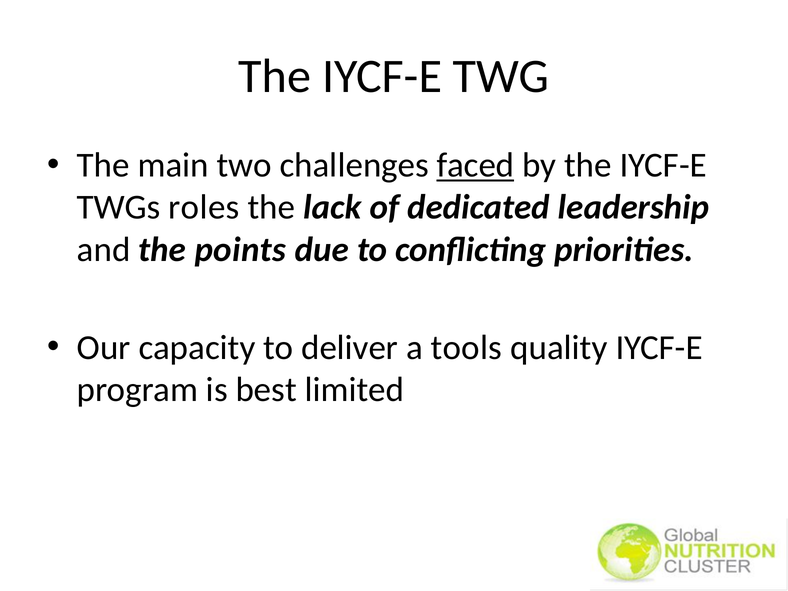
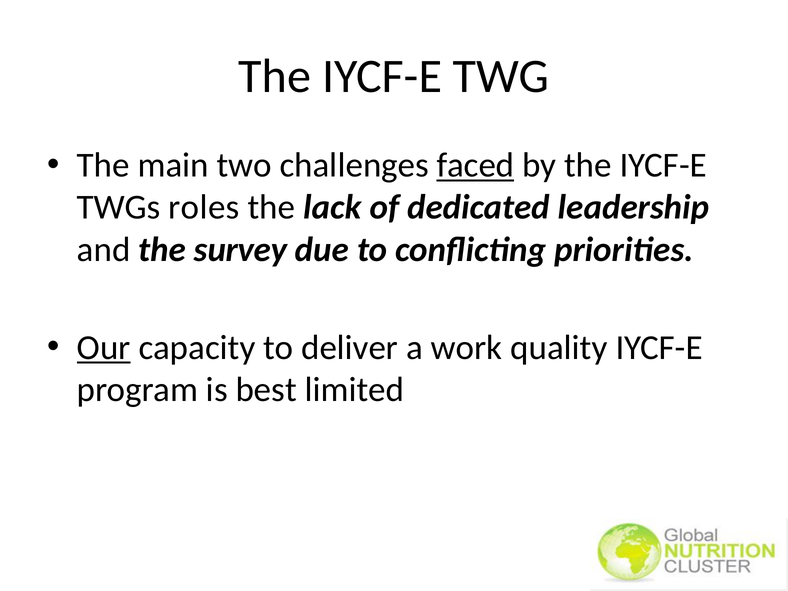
points: points -> survey
Our underline: none -> present
tools: tools -> work
